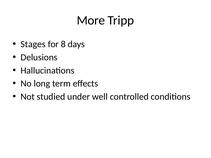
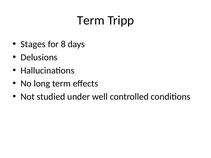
More at (91, 20): More -> Term
